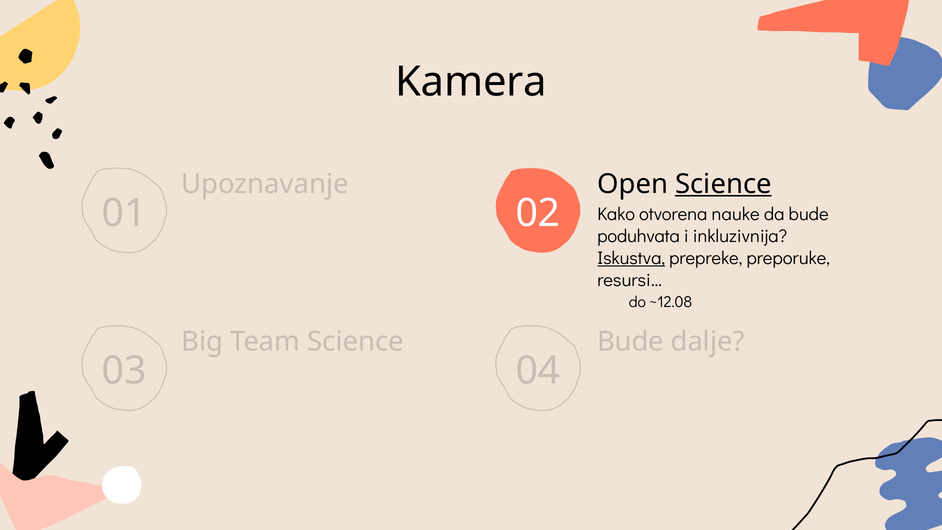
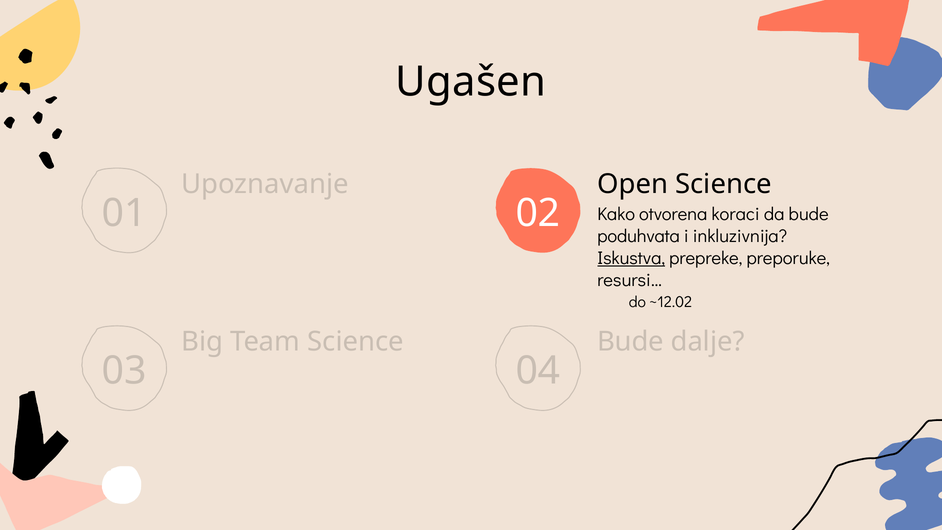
Kamera: Kamera -> Ugašen
Science at (723, 184) underline: present -> none
nauke: nauke -> koraci
~12.08: ~12.08 -> ~12.02
